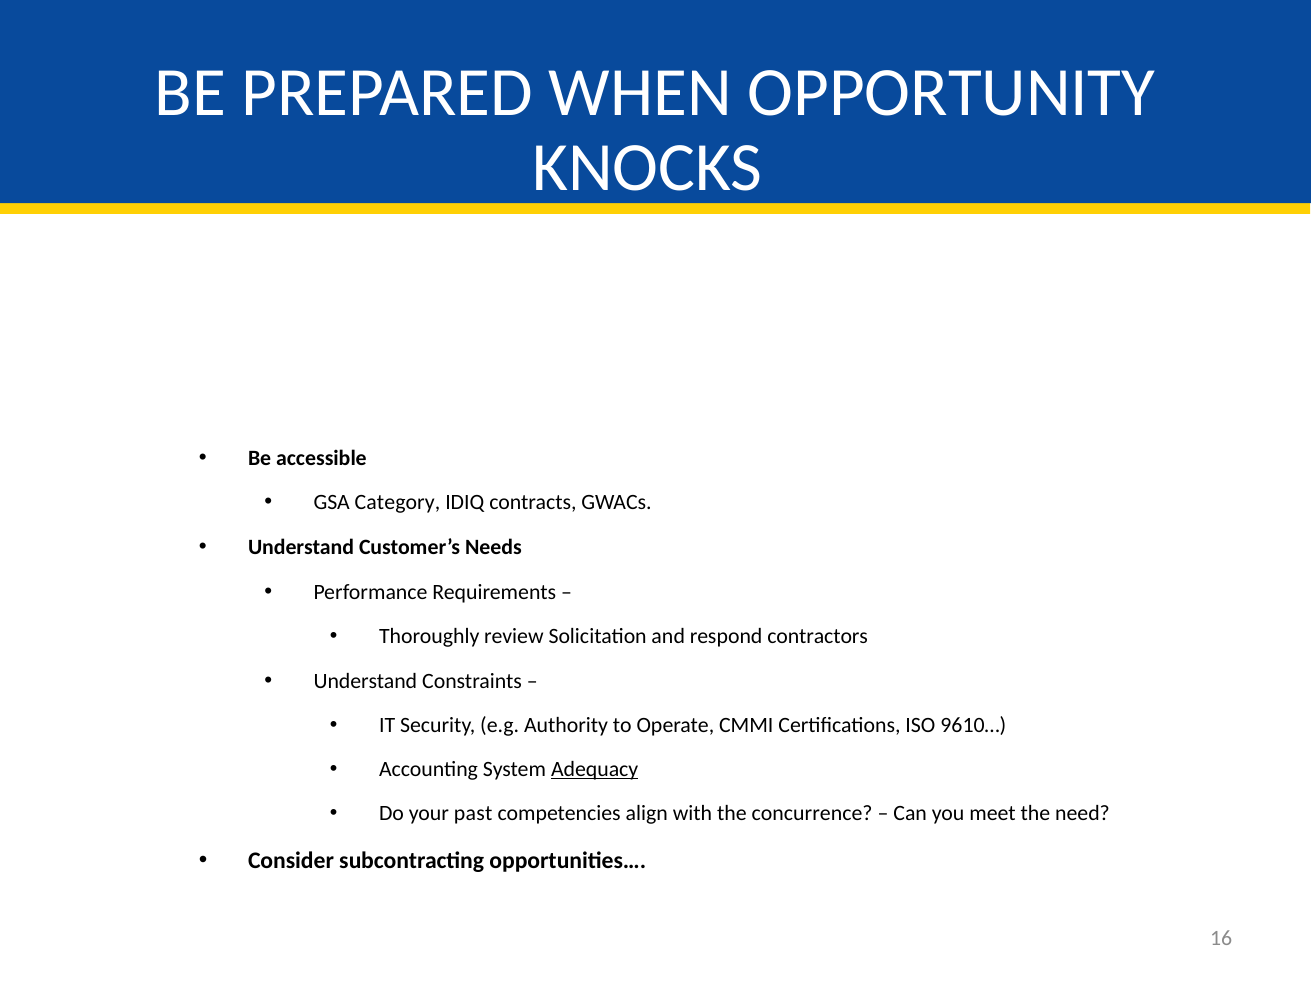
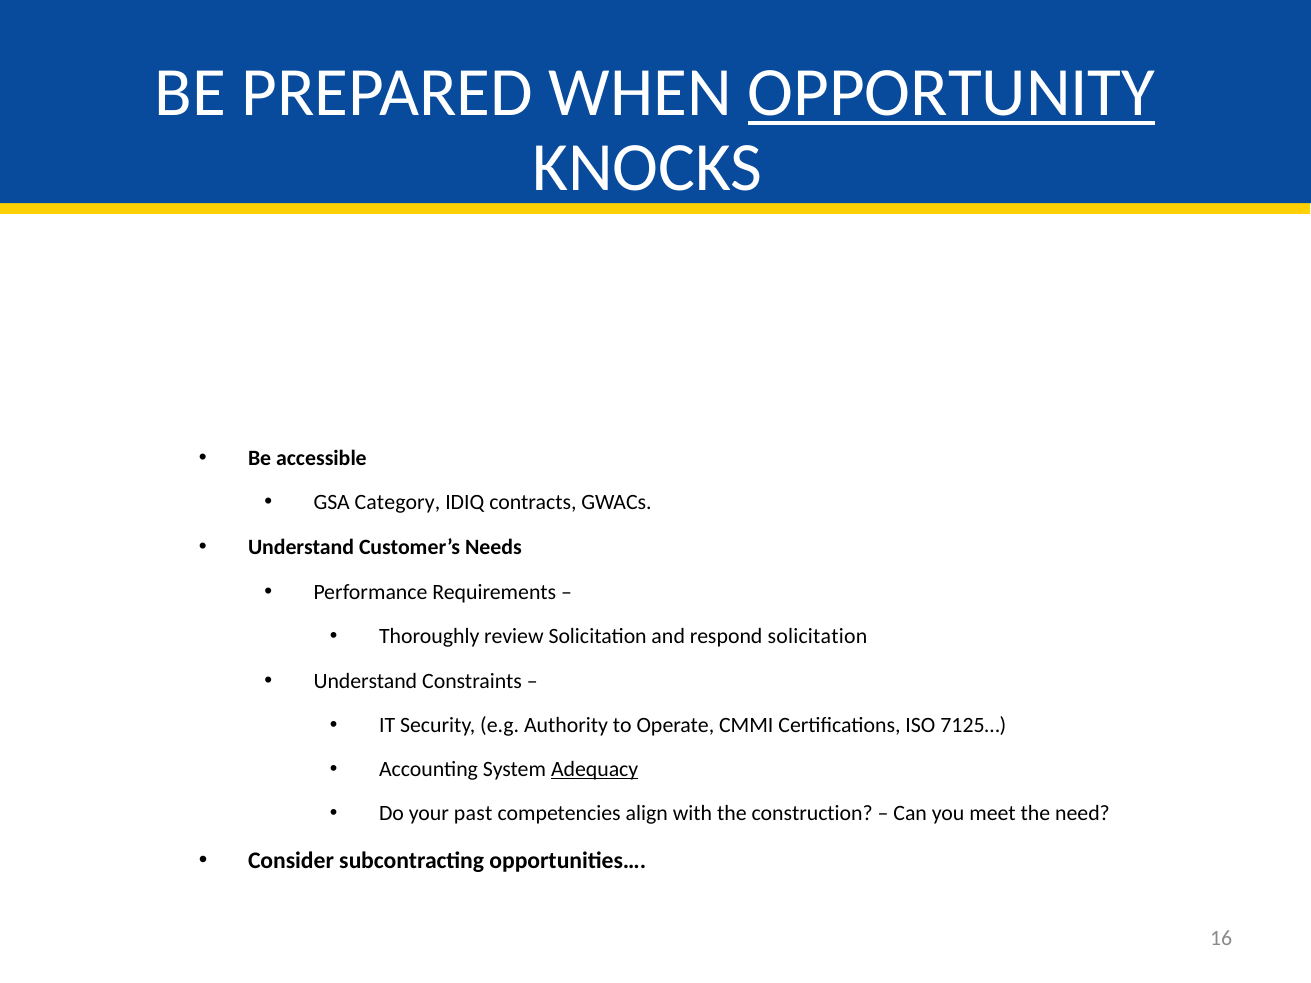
OPPORTUNITY underline: none -> present
respond contractors: contractors -> solicitation
9610…: 9610… -> 7125…
concurrence: concurrence -> construction
